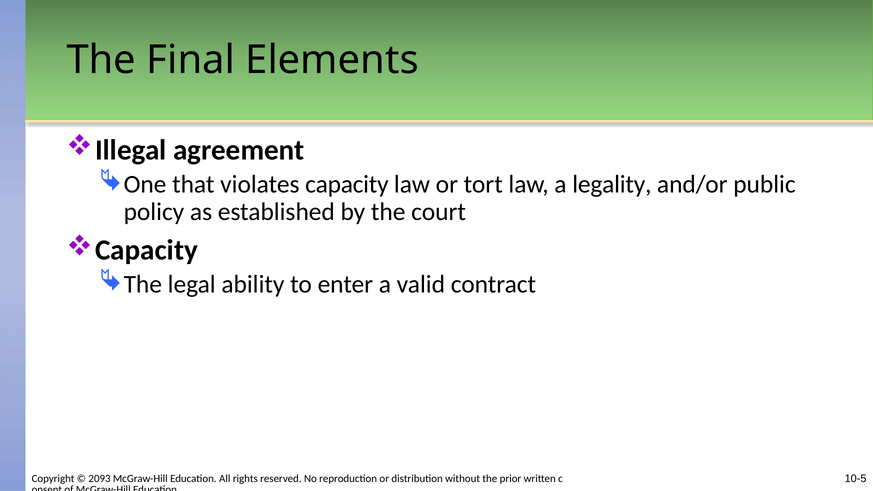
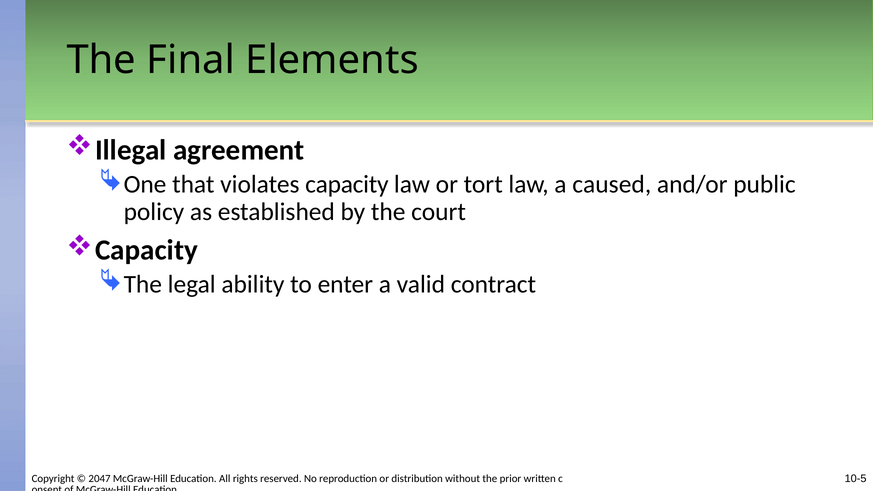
legality: legality -> caused
2093: 2093 -> 2047
